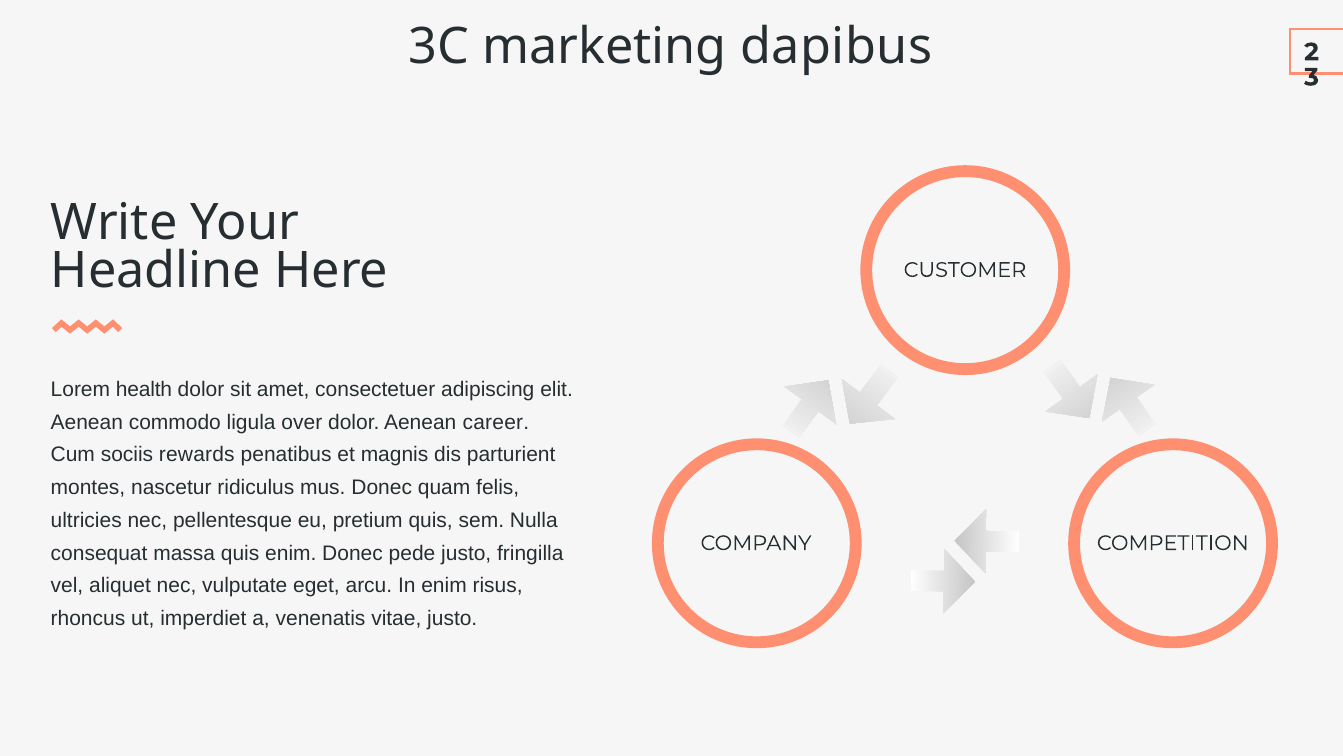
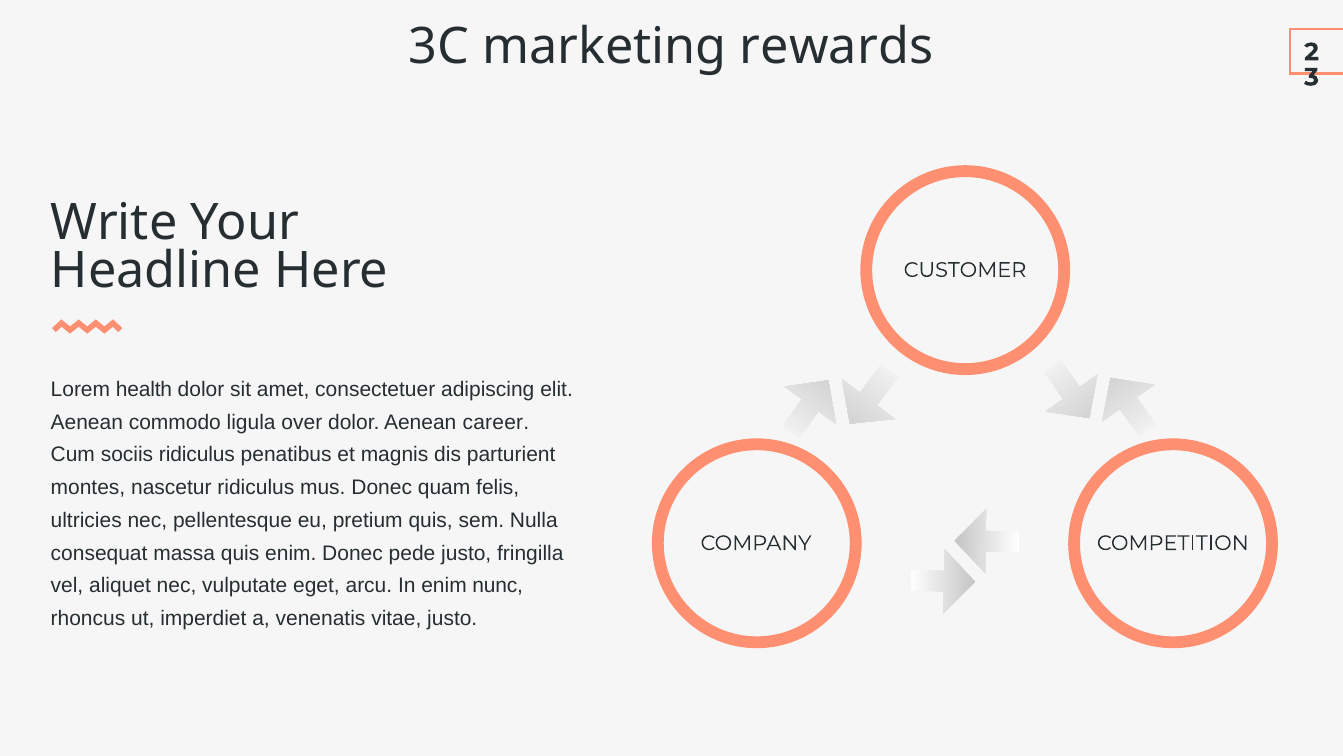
dapibus: dapibus -> rewards
sociis rewards: rewards -> ridiculus
risus: risus -> nunc
